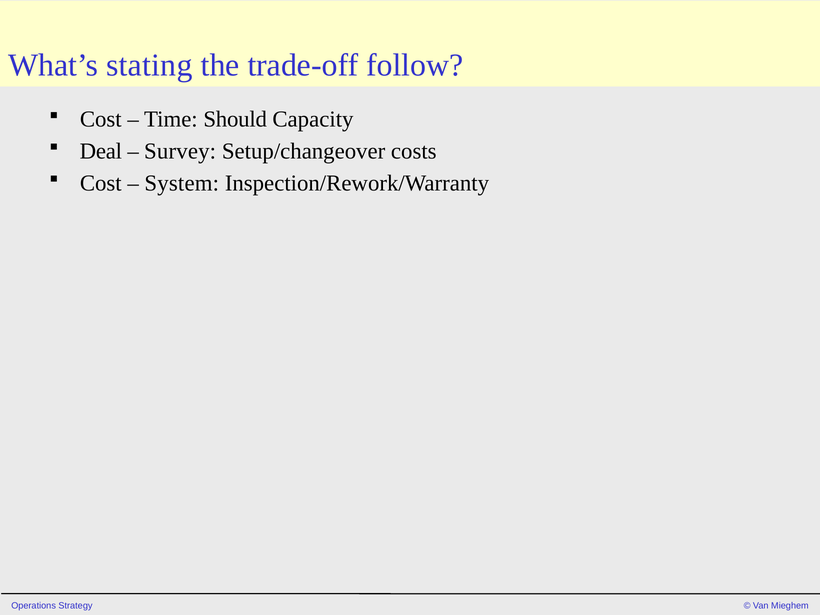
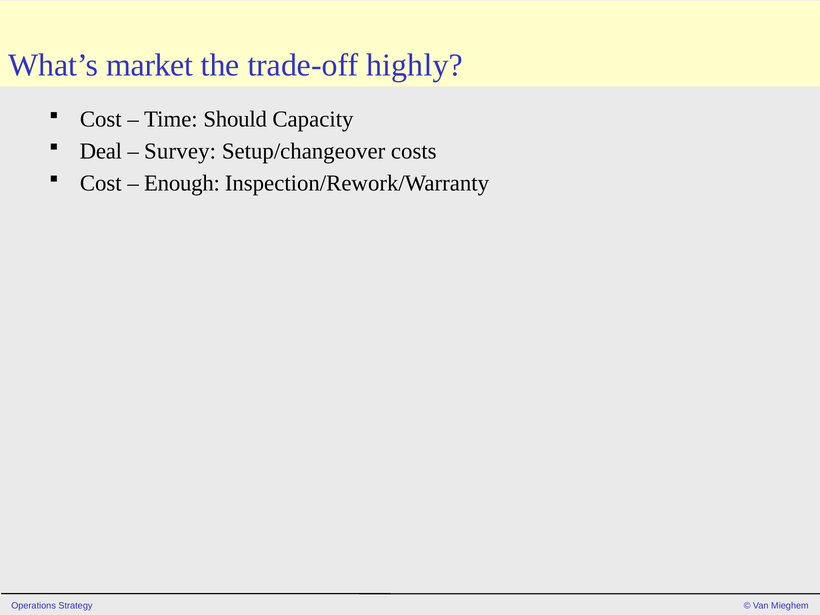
stating: stating -> market
follow: follow -> highly
System: System -> Enough
